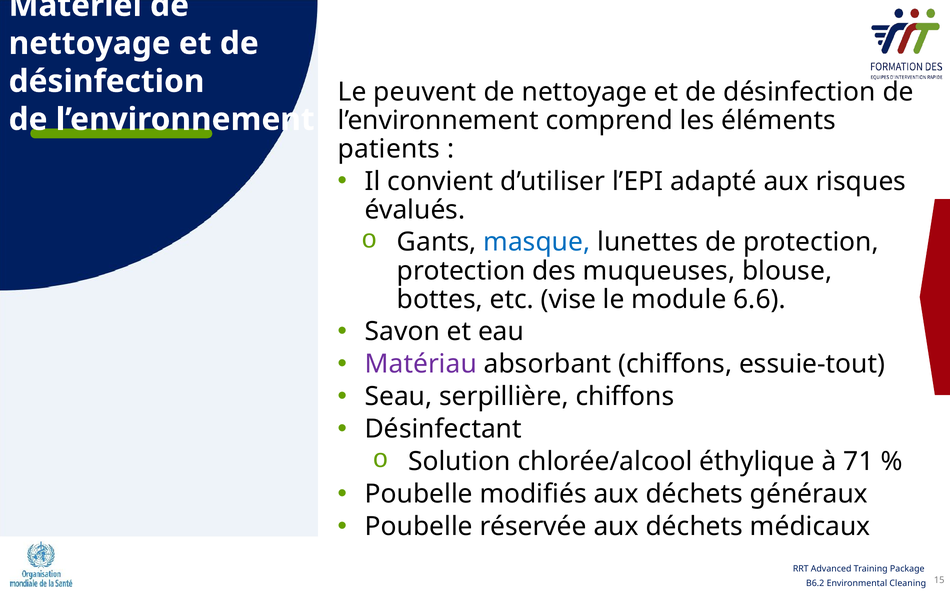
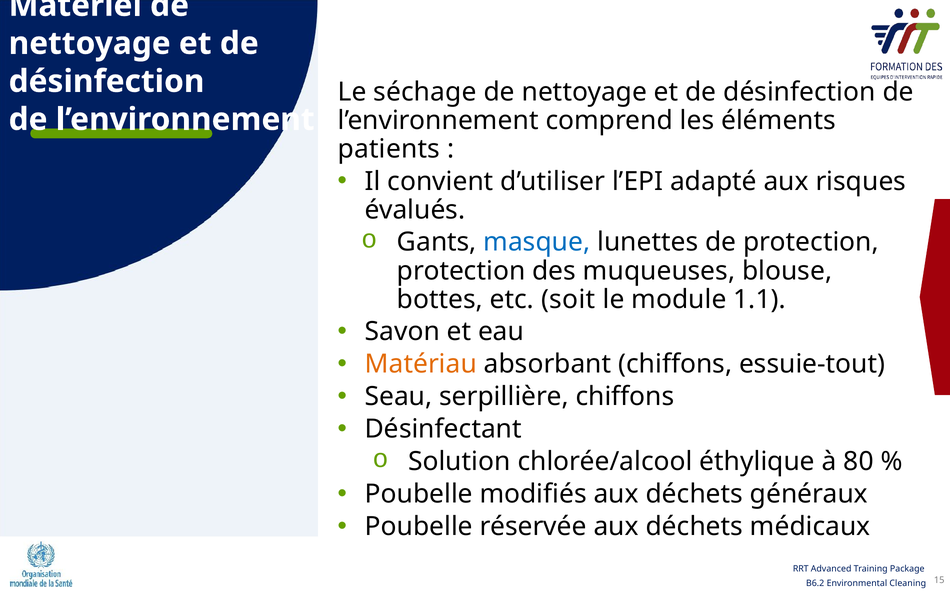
peuvent: peuvent -> séchage
vise: vise -> soit
6.6: 6.6 -> 1.1
Matériau colour: purple -> orange
71: 71 -> 80
